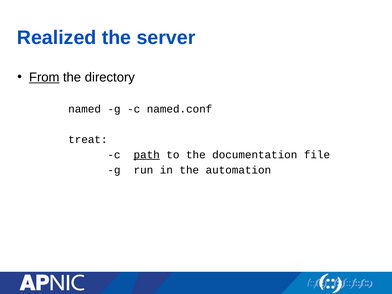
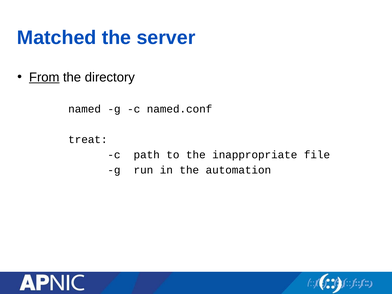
Realized: Realized -> Matched
path underline: present -> none
documentation: documentation -> inappropriate
